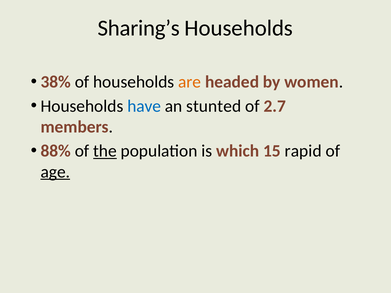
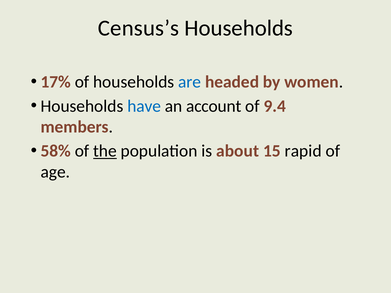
Sharing’s: Sharing’s -> Census’s
38%: 38% -> 17%
are colour: orange -> blue
stunted: stunted -> account
2.7: 2.7 -> 9.4
88%: 88% -> 58%
which: which -> about
age underline: present -> none
